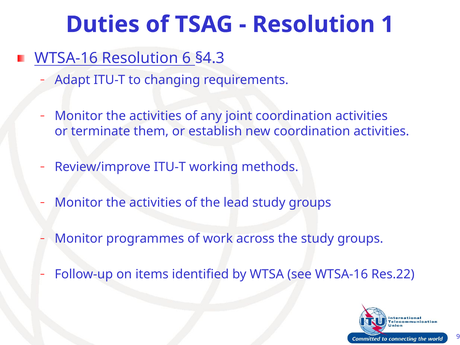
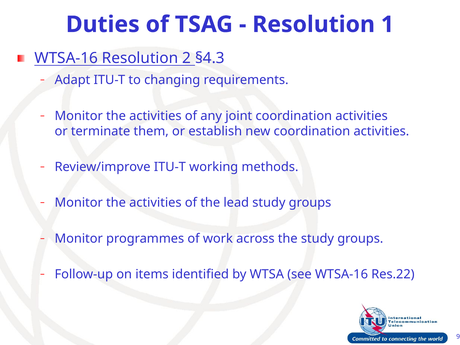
6: 6 -> 2
